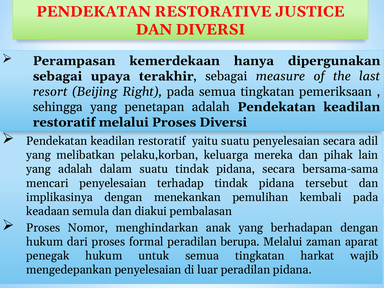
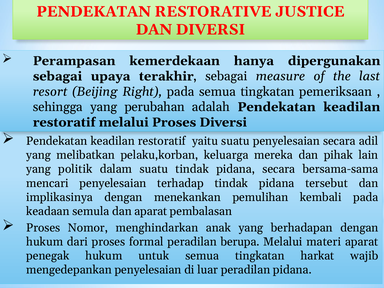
penetapan: penetapan -> perubahan
yang adalah: adalah -> politik
dan diakui: diakui -> aparat
zaman: zaman -> materi
